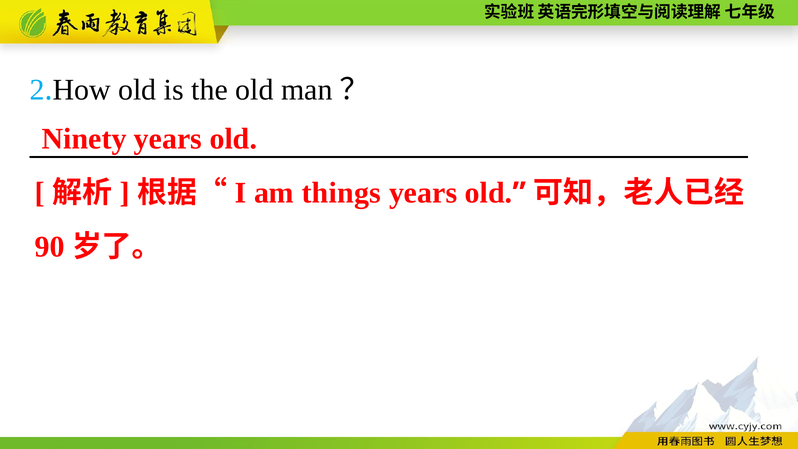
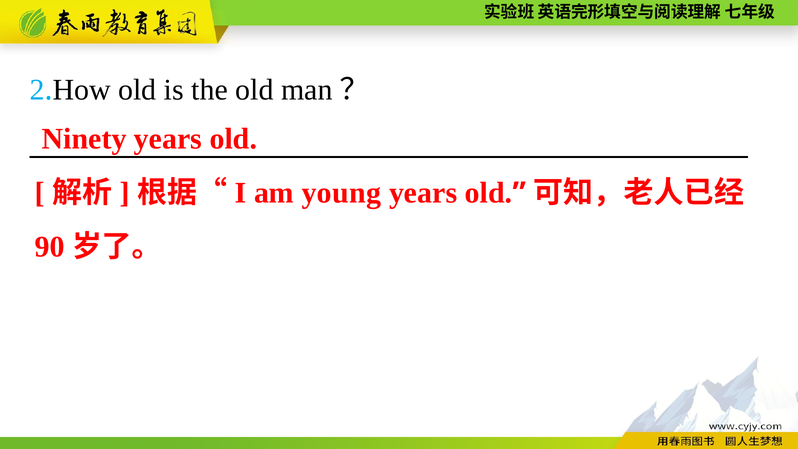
things: things -> young
